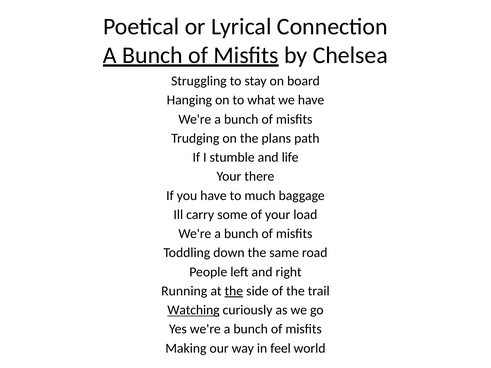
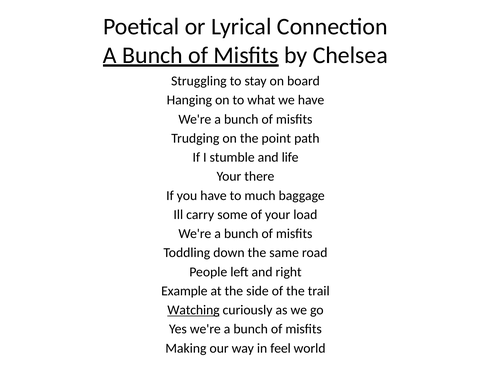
plans: plans -> point
Running: Running -> Example
the at (234, 291) underline: present -> none
